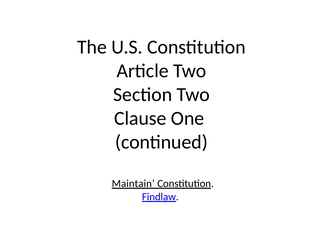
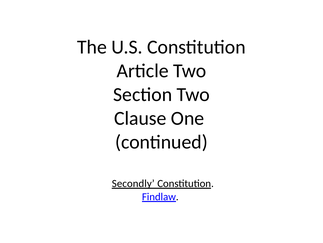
Maintain: Maintain -> Secondly
